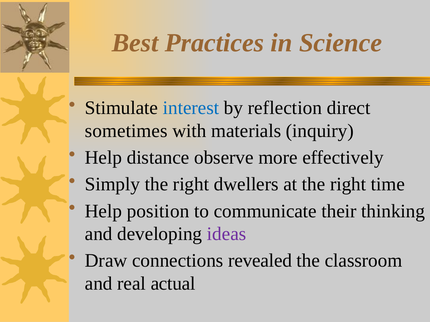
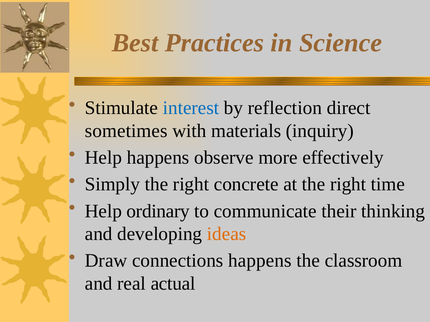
Help distance: distance -> happens
dwellers: dwellers -> concrete
position: position -> ordinary
ideas colour: purple -> orange
connections revealed: revealed -> happens
